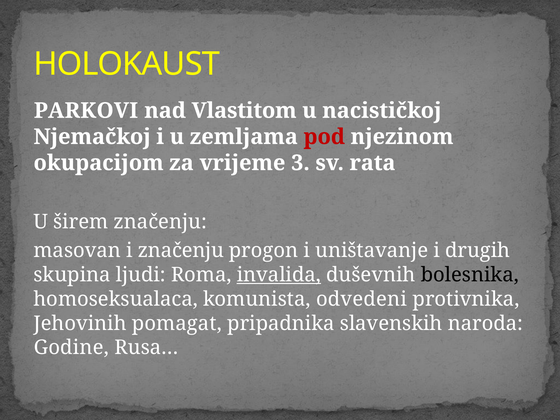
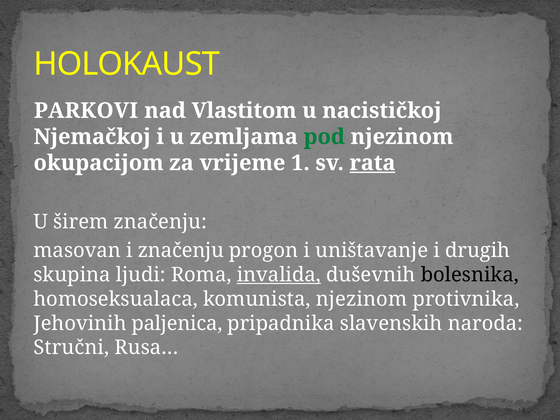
pod colour: red -> green
3: 3 -> 1
rata underline: none -> present
komunista odvedeni: odvedeni -> njezinom
pomagat: pomagat -> paljenica
Godine: Godine -> Stručni
